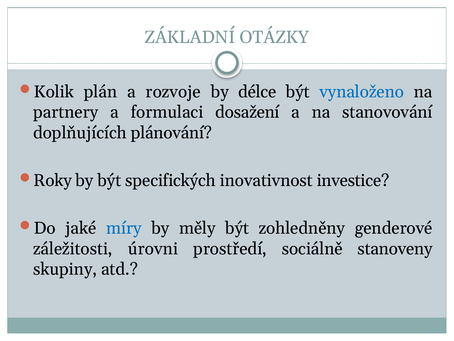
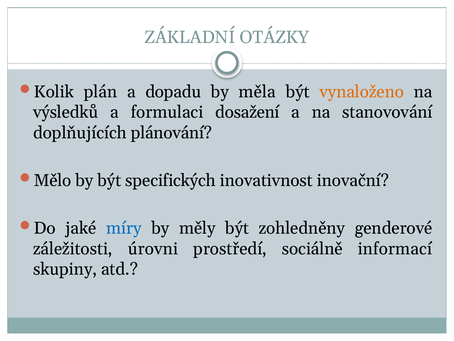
rozvoje: rozvoje -> dopadu
délce: délce -> měla
vynaloženo colour: blue -> orange
partnery: partnery -> výsledků
Roky: Roky -> Mělo
investice: investice -> inovační
stanoveny: stanoveny -> informací
